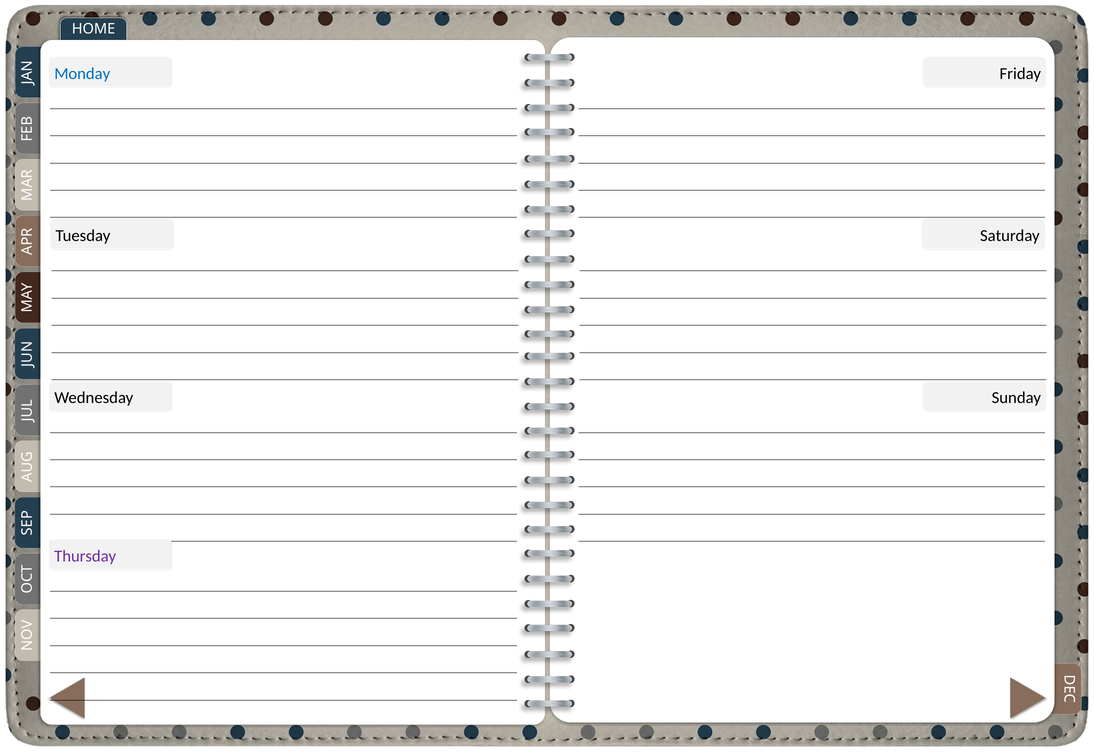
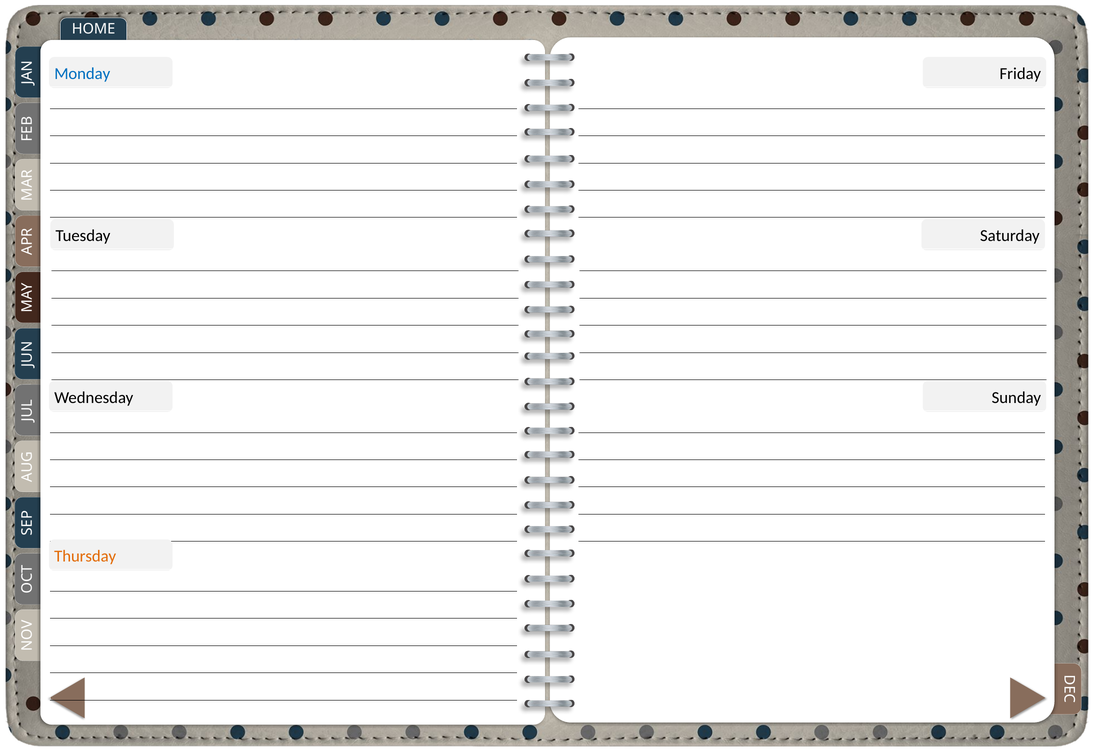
Thursday colour: purple -> orange
